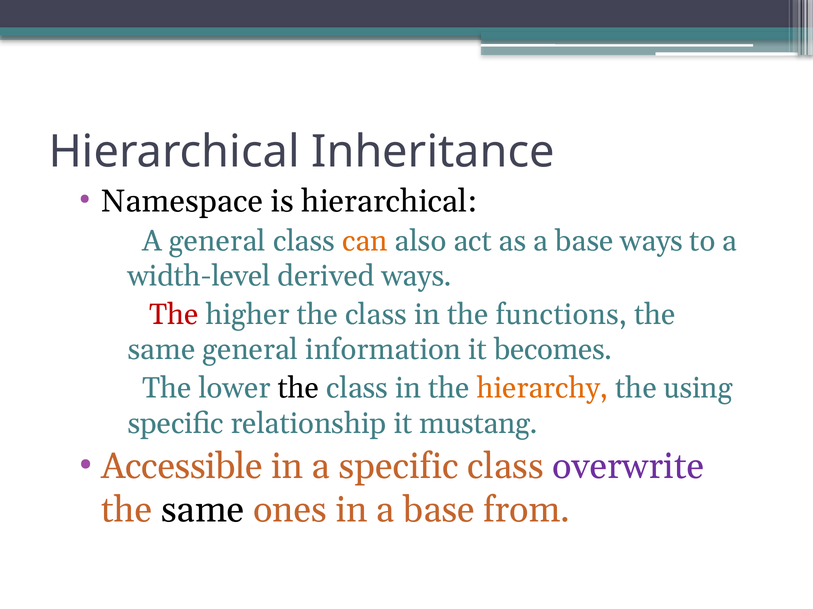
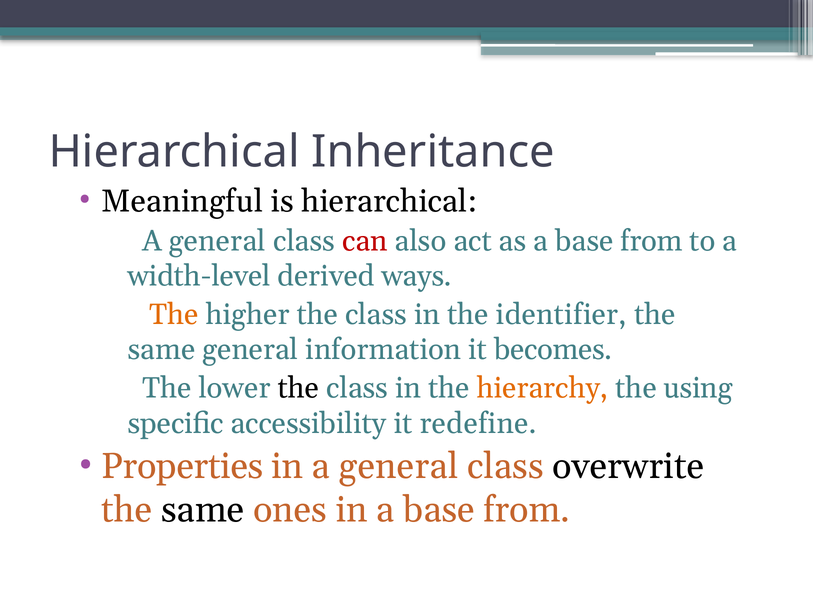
Namespace: Namespace -> Meaningful
can colour: orange -> red
as a base ways: ways -> from
The at (174, 315) colour: red -> orange
functions: functions -> identifier
relationship: relationship -> accessibility
mustang: mustang -> redefine
Accessible: Accessible -> Properties
in a specific: specific -> general
overwrite colour: purple -> black
